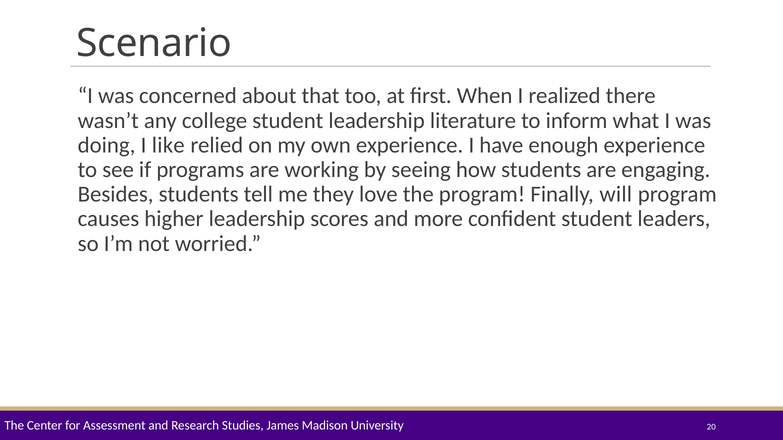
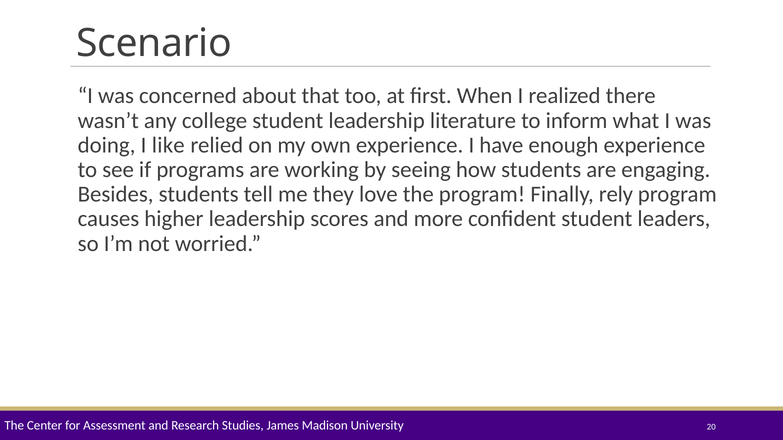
will: will -> rely
